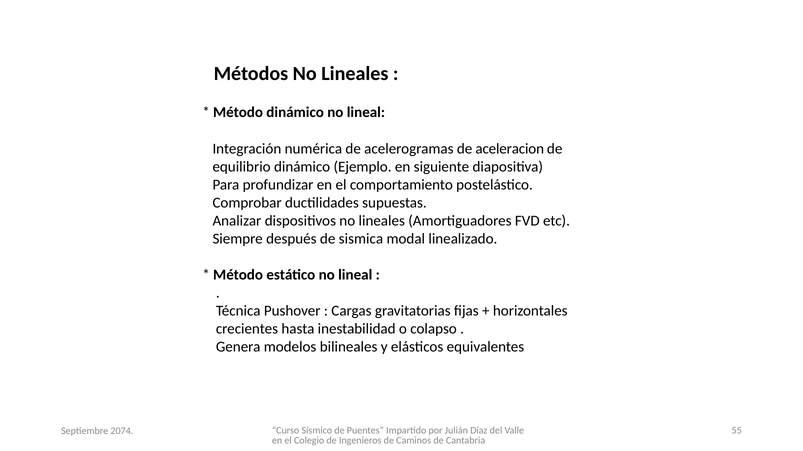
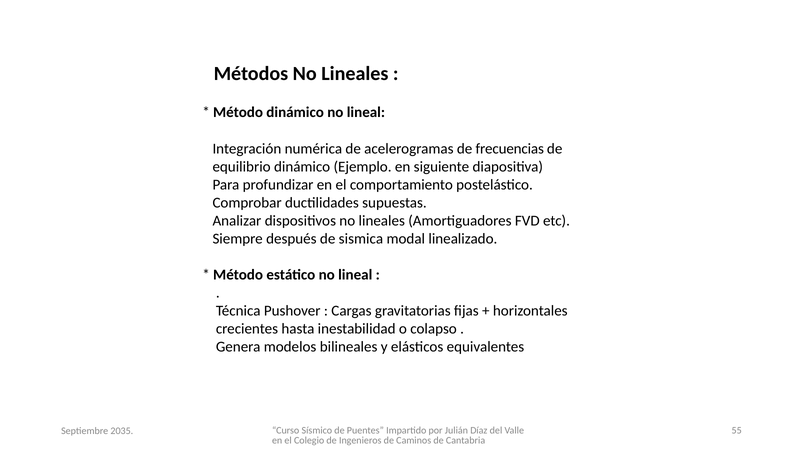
aceleracion: aceleracion -> frecuencias
2074: 2074 -> 2035
